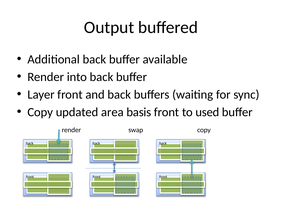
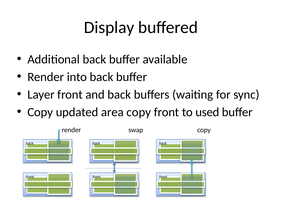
Output: Output -> Display
area basis: basis -> copy
